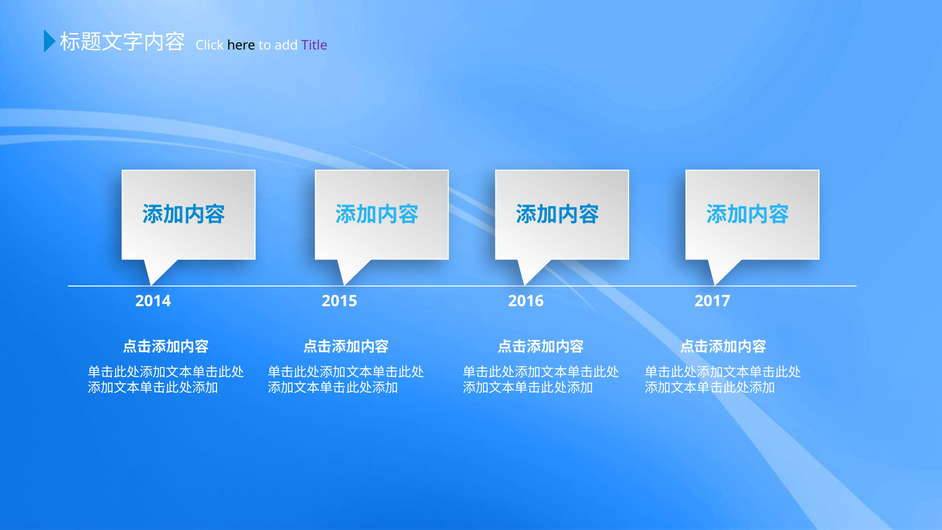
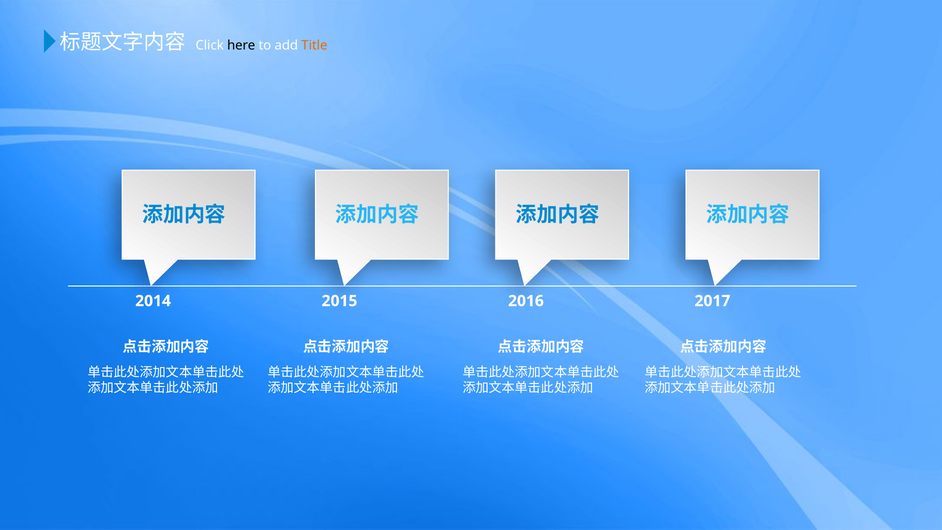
Title colour: purple -> orange
